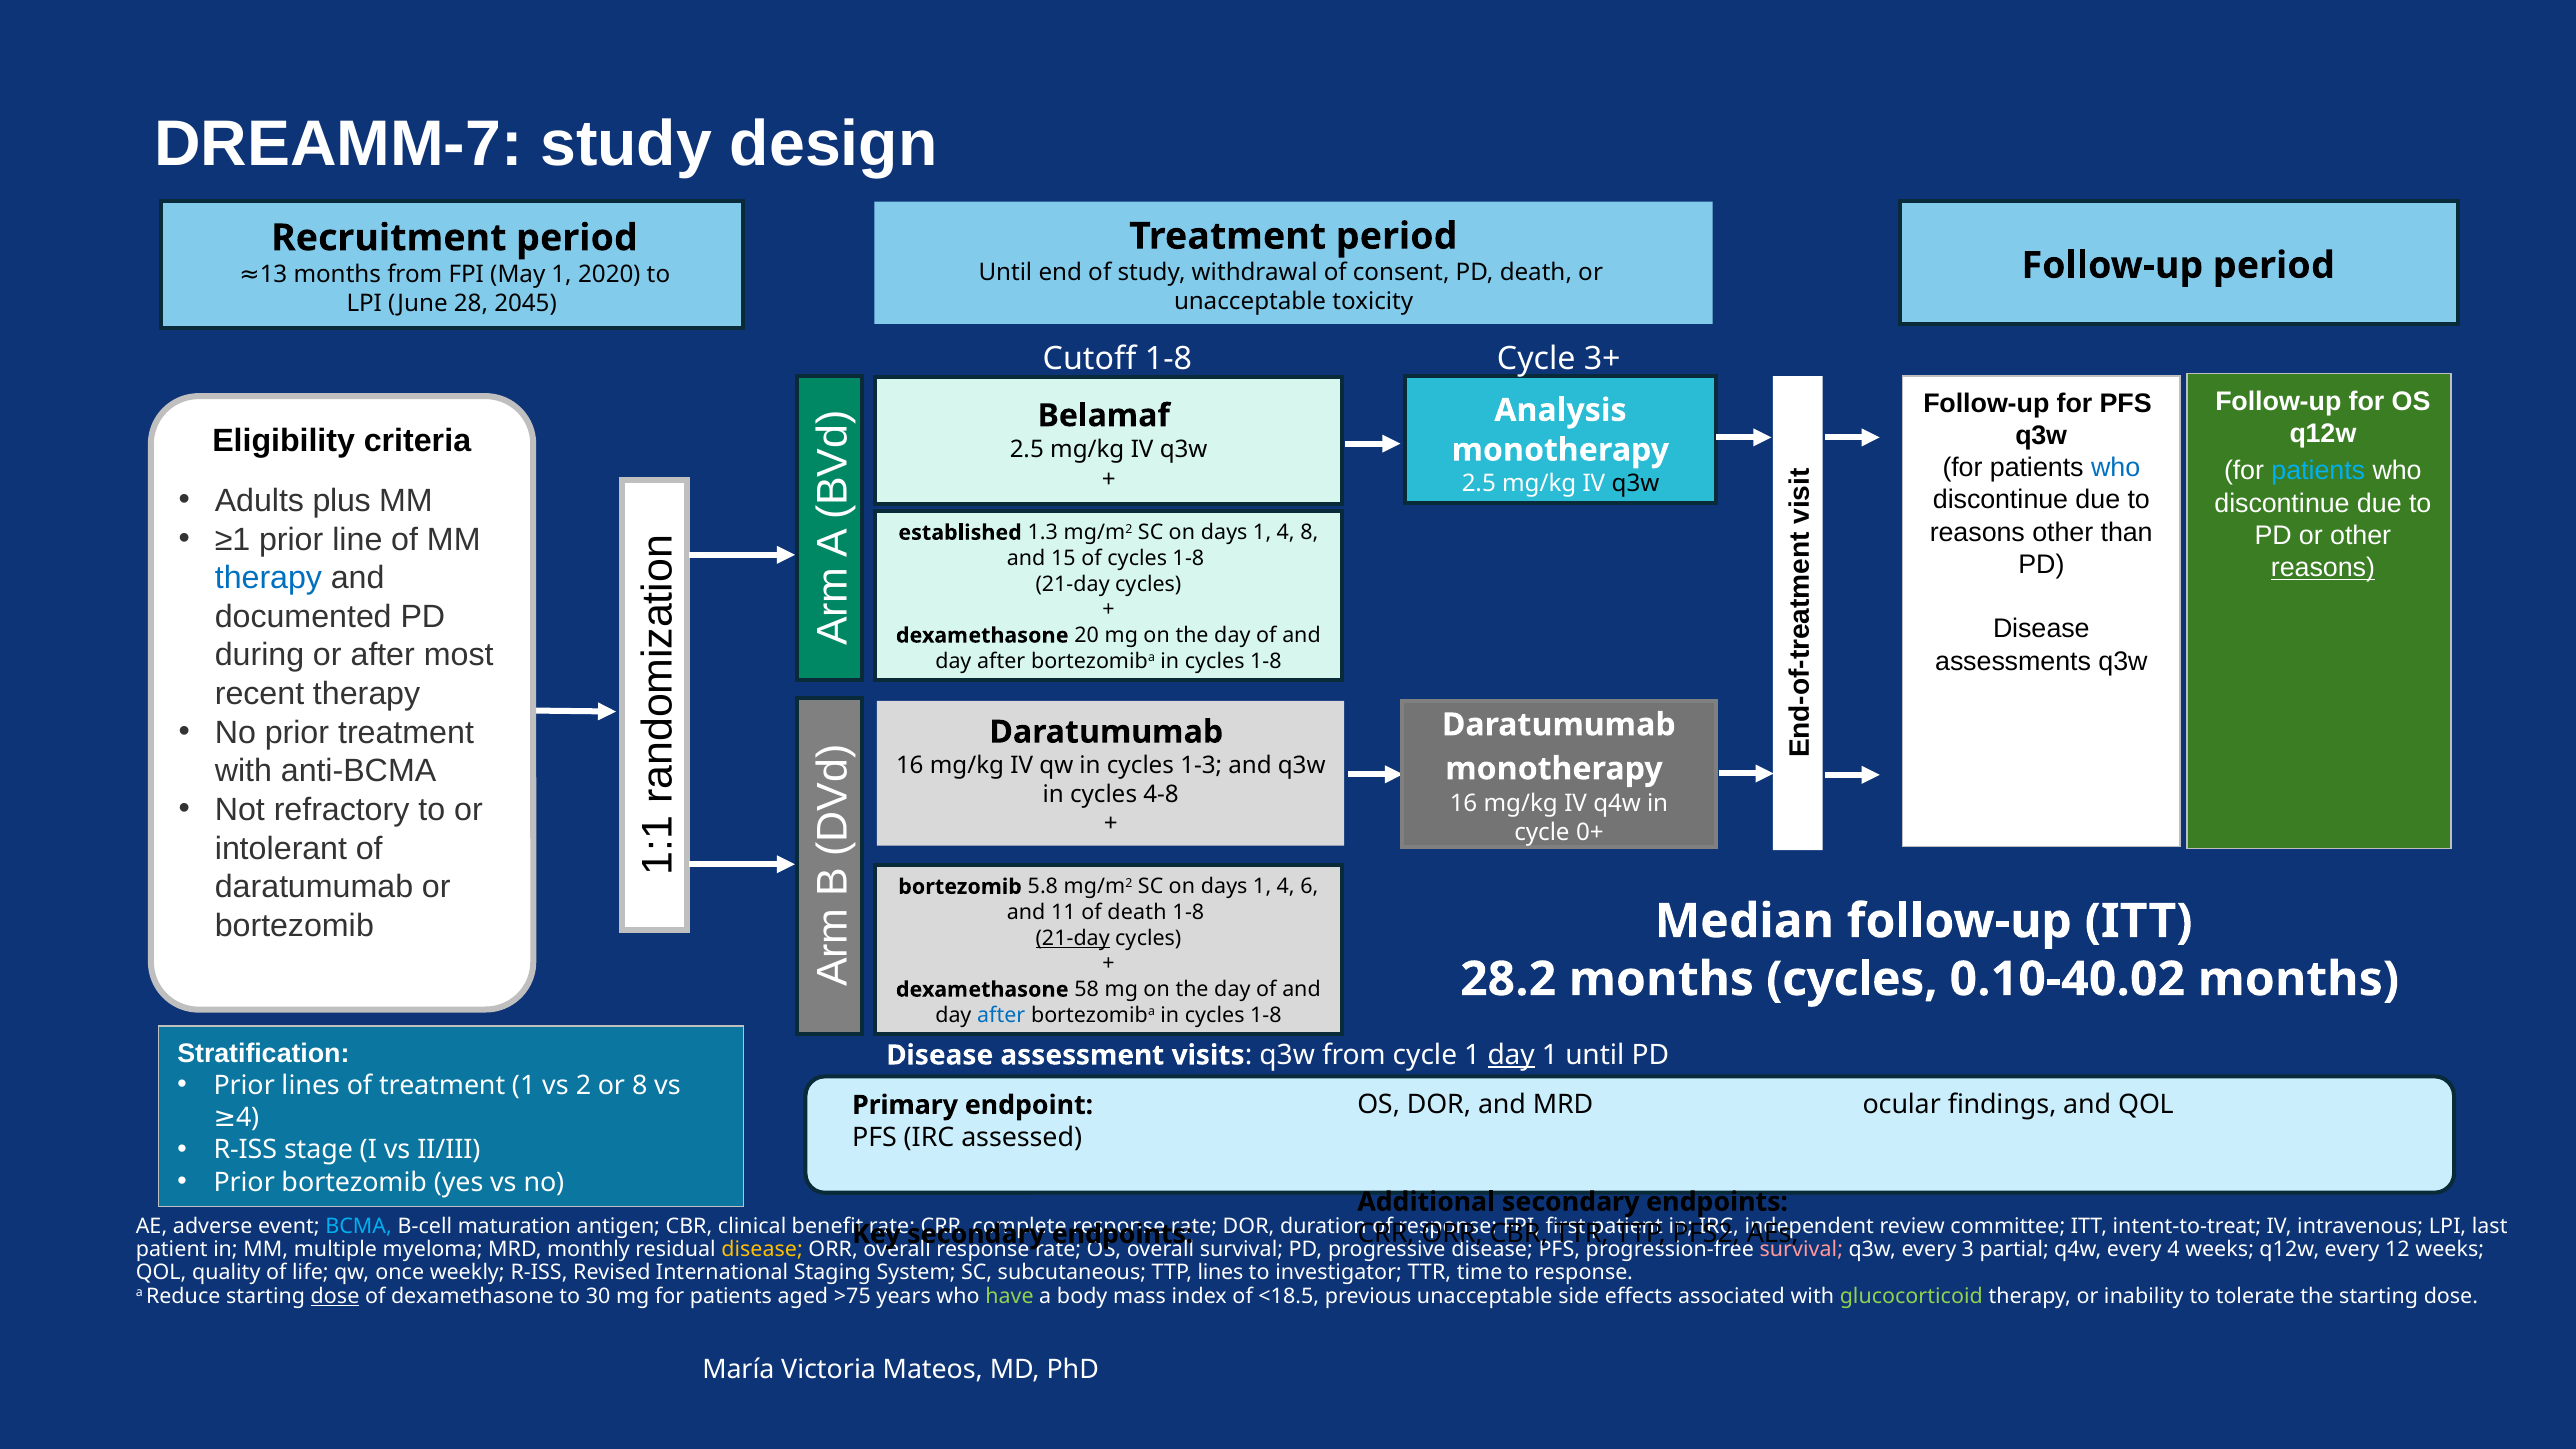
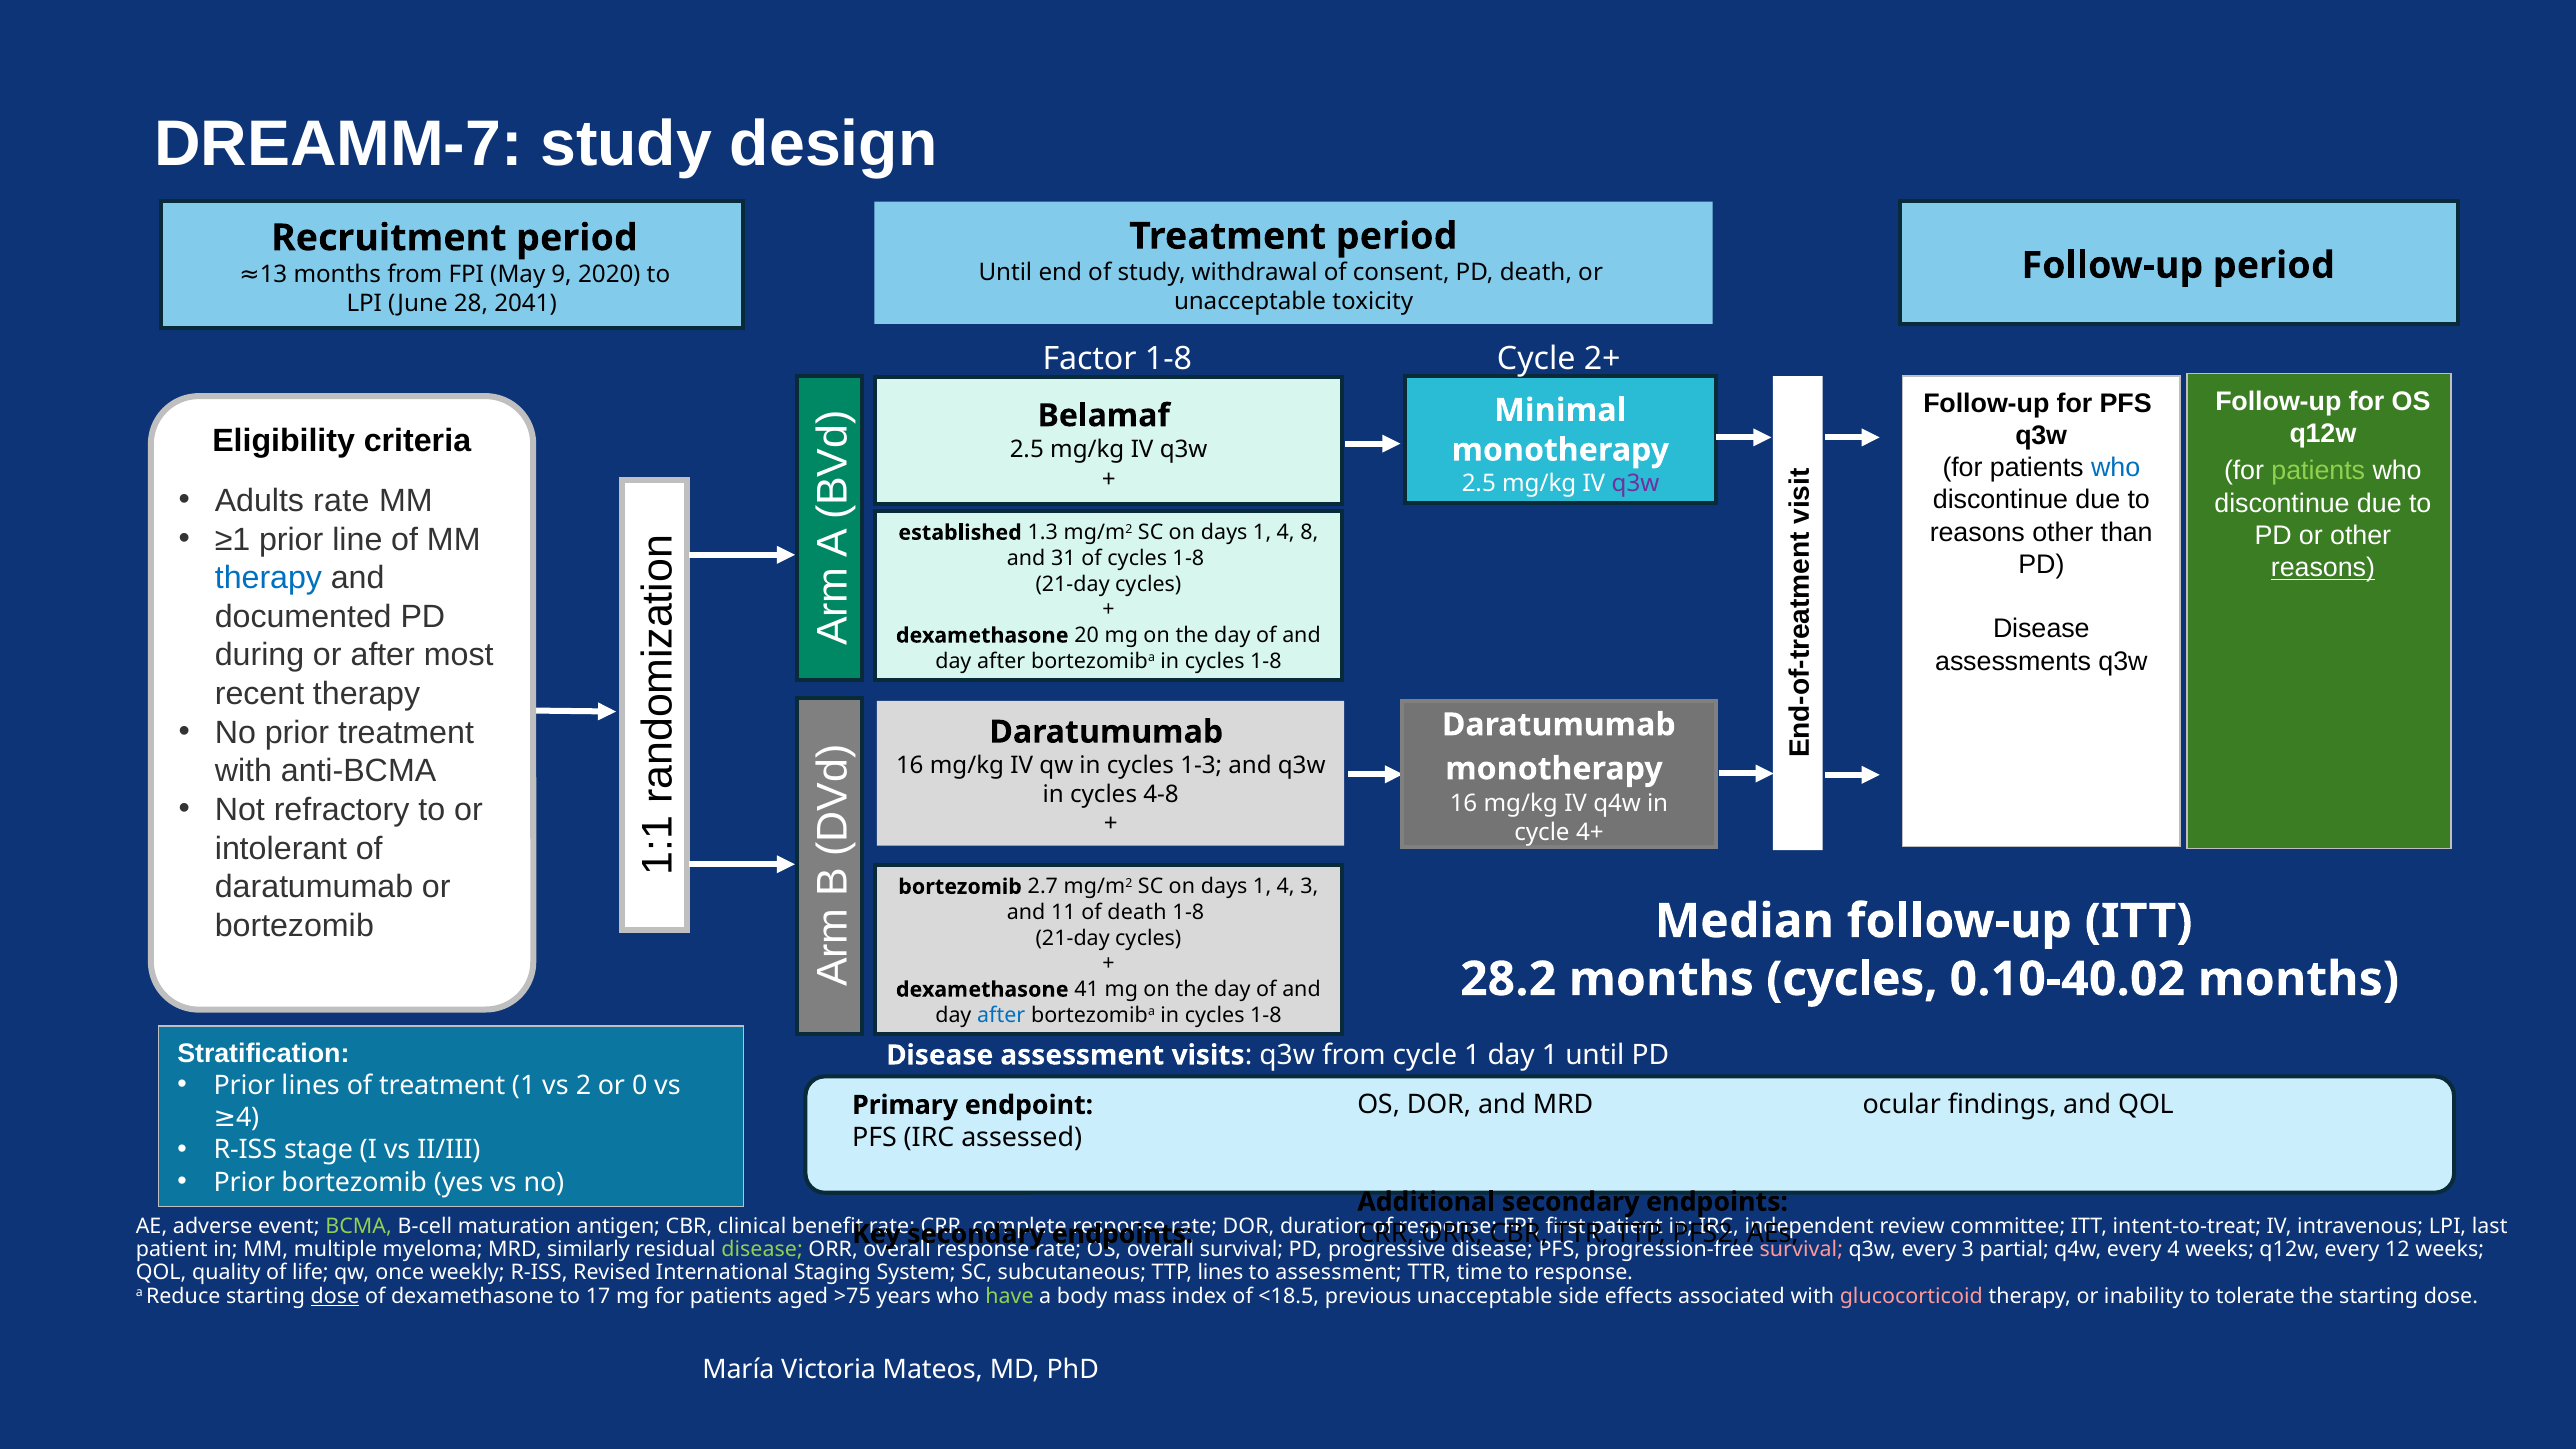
May 1: 1 -> 9
2045: 2045 -> 2041
Cutoff: Cutoff -> Factor
3+: 3+ -> 2+
Analysis: Analysis -> Minimal
patients at (2318, 471) colour: light blue -> light green
q3w at (1636, 483) colour: black -> purple
Adults plus: plus -> rate
15: 15 -> 31
0+: 0+ -> 4+
5.8: 5.8 -> 2.7
4 6: 6 -> 3
21-day at (1073, 938) underline: present -> none
58: 58 -> 41
day at (1511, 1055) underline: present -> none
or 8: 8 -> 0
BCMA colour: light blue -> light green
monthly: monthly -> similarly
disease at (762, 1250) colour: yellow -> light green
to investigator: investigator -> assessment
30: 30 -> 17
glucocorticoid colour: light green -> pink
